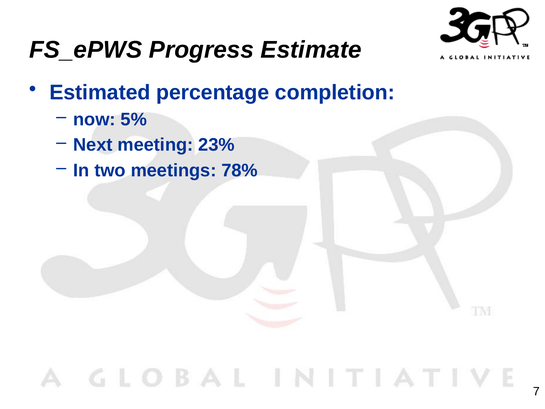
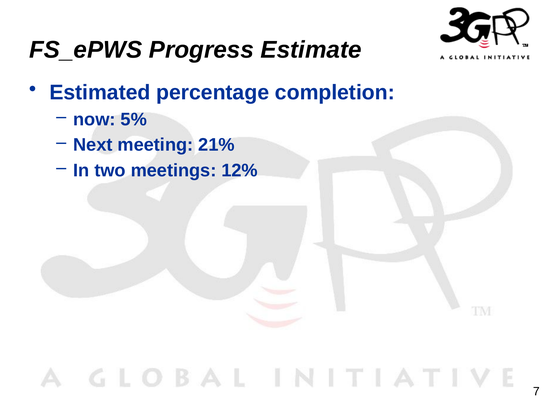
23%: 23% -> 21%
78%: 78% -> 12%
